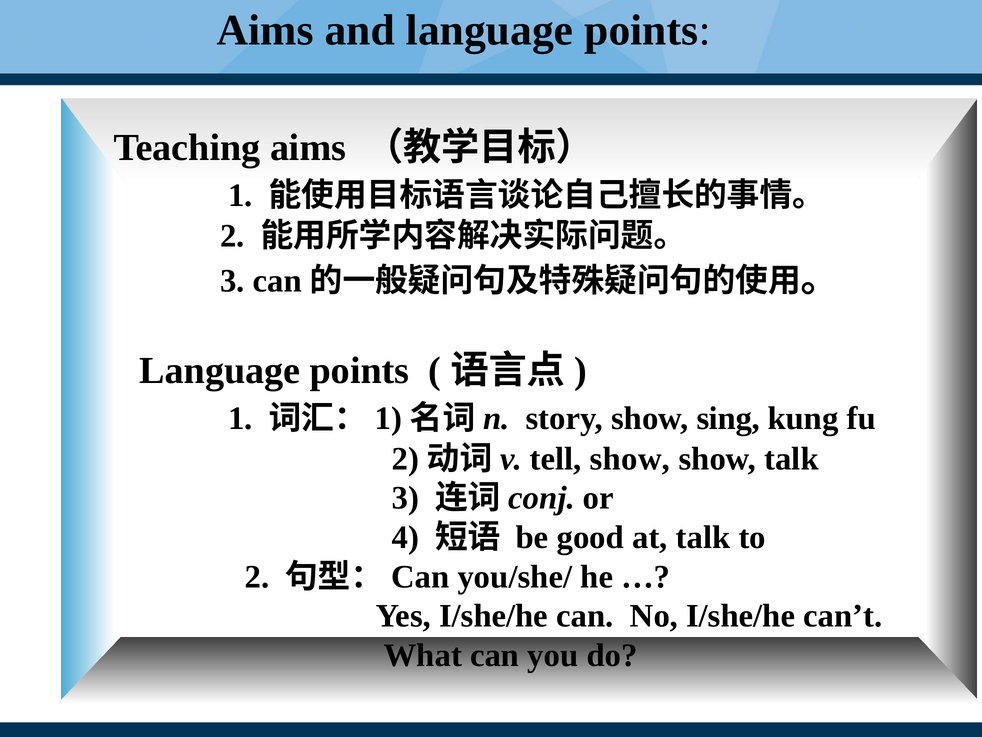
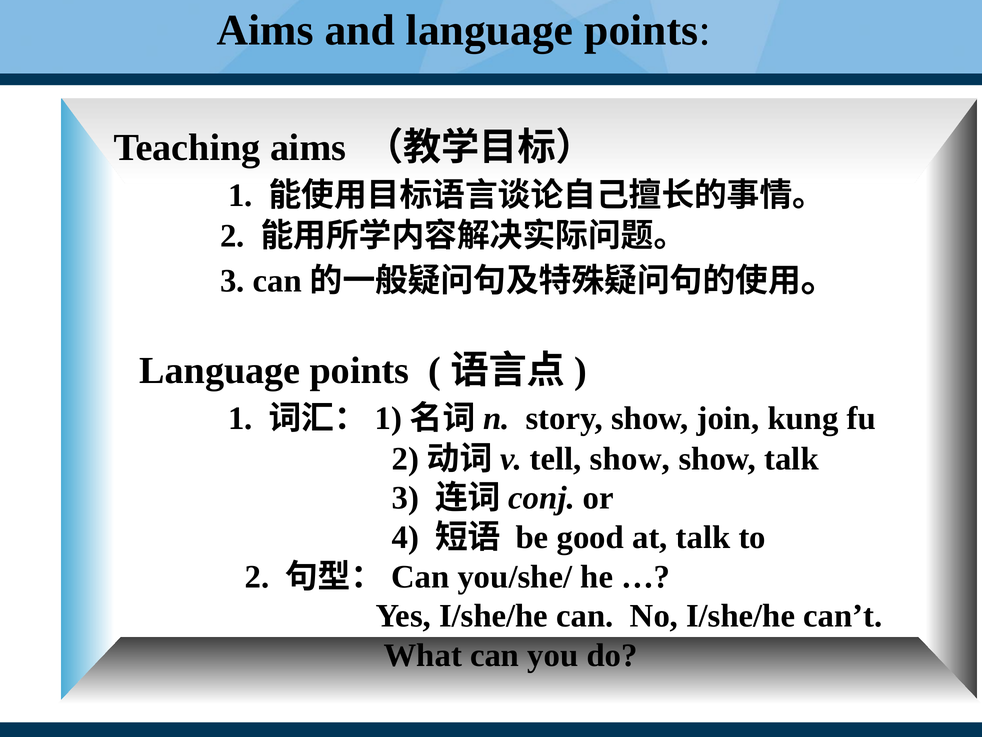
sing: sing -> join
